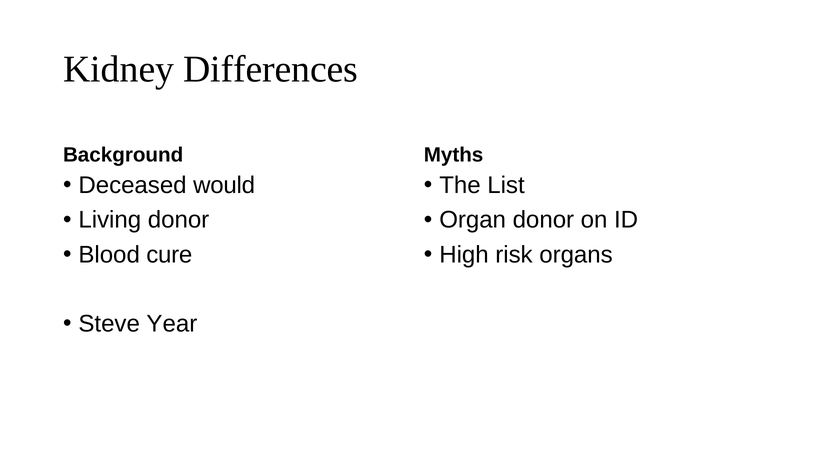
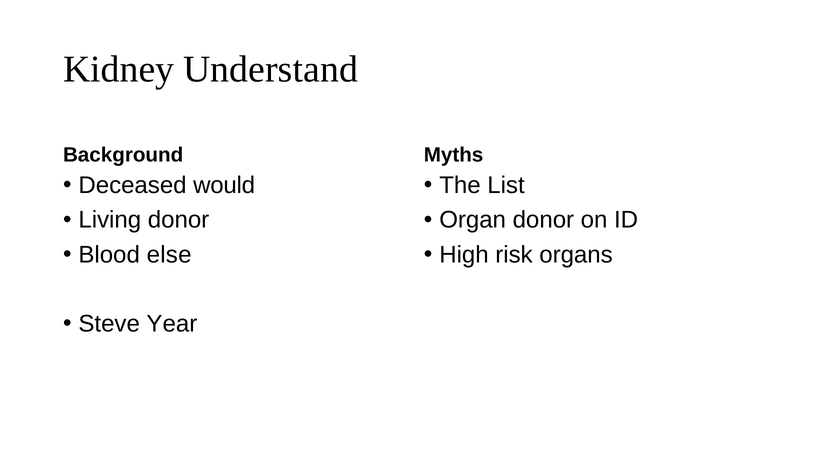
Differences: Differences -> Understand
cure: cure -> else
